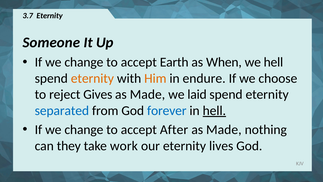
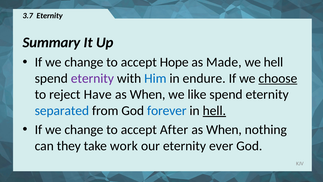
Someone: Someone -> Summary
Earth: Earth -> Hope
When: When -> Made
eternity at (92, 79) colour: orange -> purple
Him colour: orange -> blue
choose underline: none -> present
Gives: Gives -> Have
Made at (147, 95): Made -> When
laid: laid -> like
Made at (224, 130): Made -> When
lives: lives -> ever
